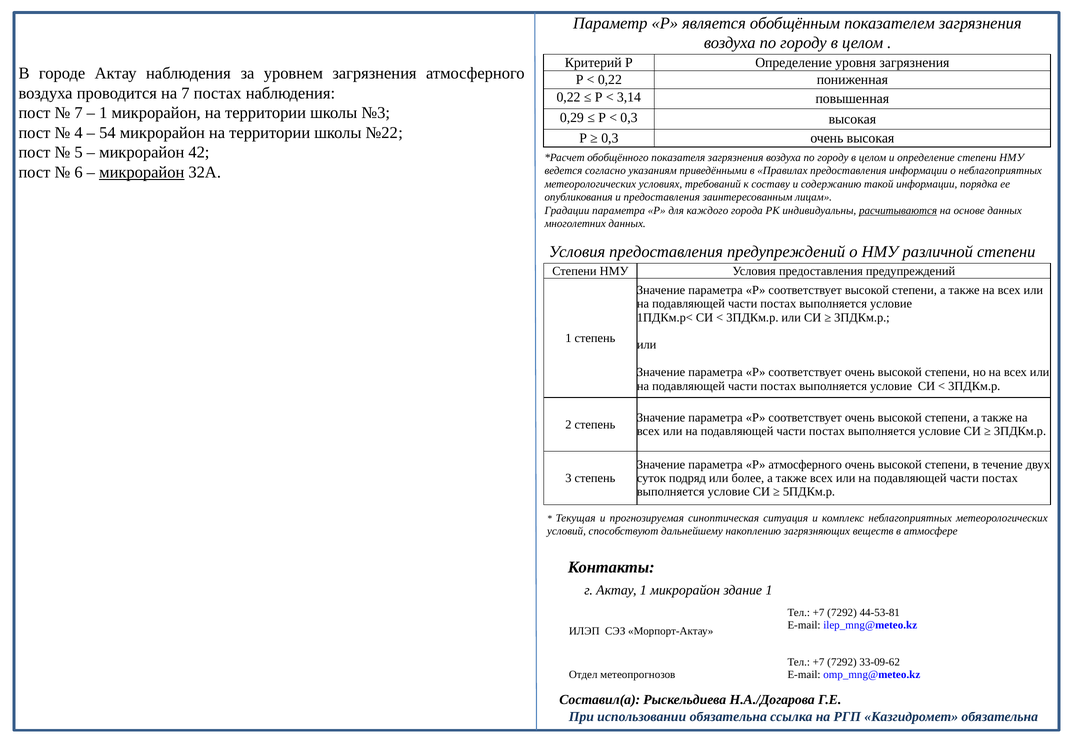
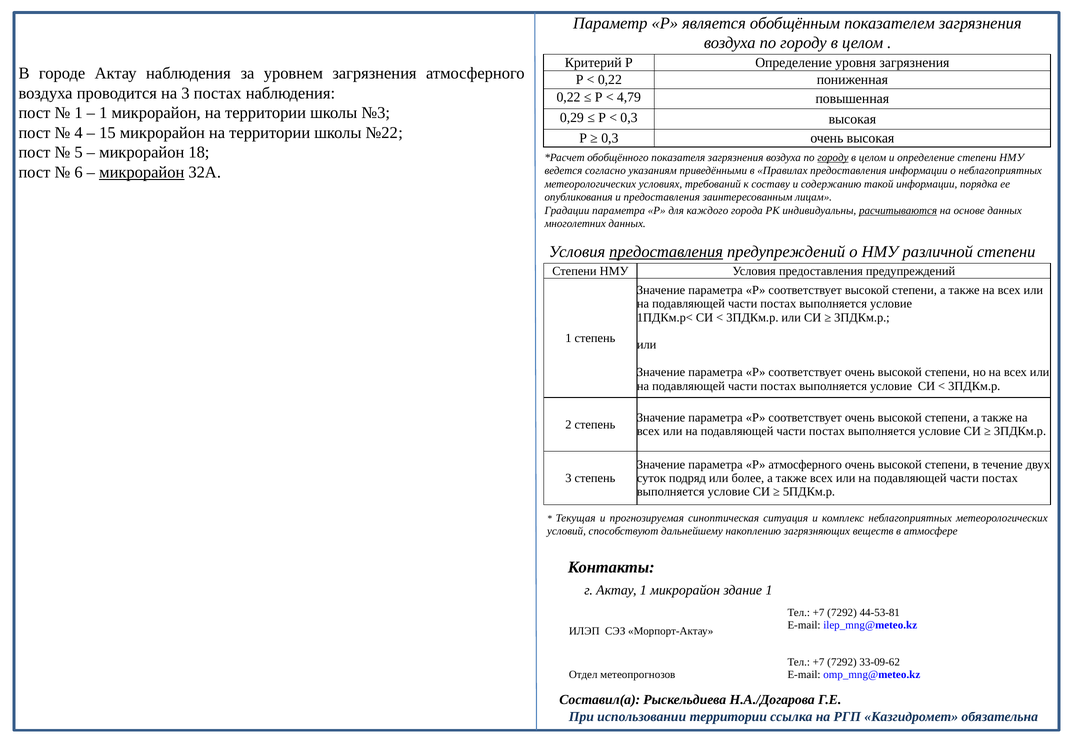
на 7: 7 -> 3
3,14: 3,14 -> 4,79
7 at (78, 113): 7 -> 1
54: 54 -> 15
42: 42 -> 18
городу at (833, 158) underline: none -> present
предоставления at (666, 252) underline: none -> present
использовании обязательна: обязательна -> территории
